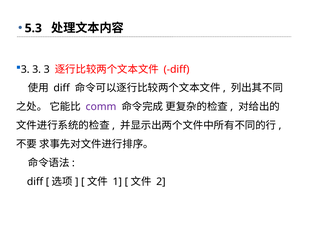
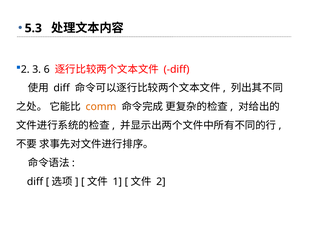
3 at (25, 69): 3 -> 2
3 at (47, 69): 3 -> 6
comm colour: purple -> orange
